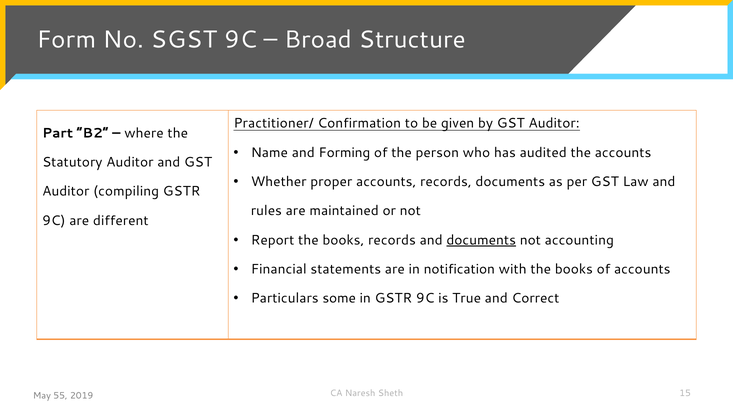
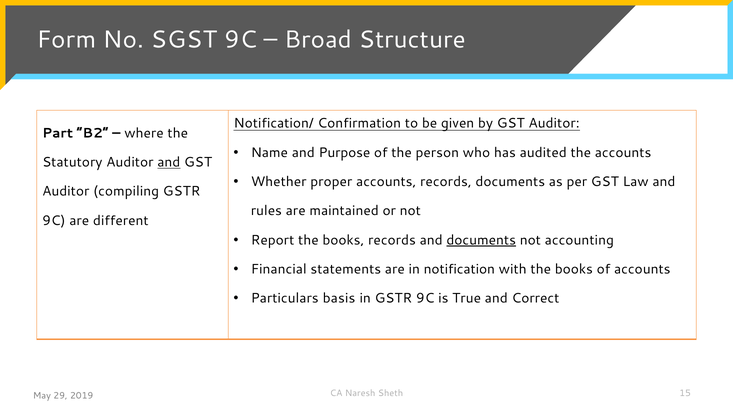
Practitioner/: Practitioner/ -> Notification/
Forming: Forming -> Purpose
and at (169, 162) underline: none -> present
some: some -> basis
55: 55 -> 29
